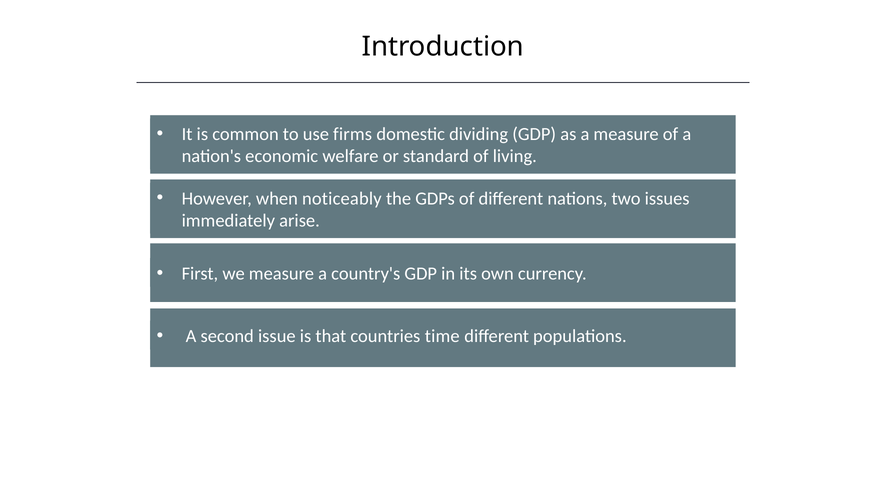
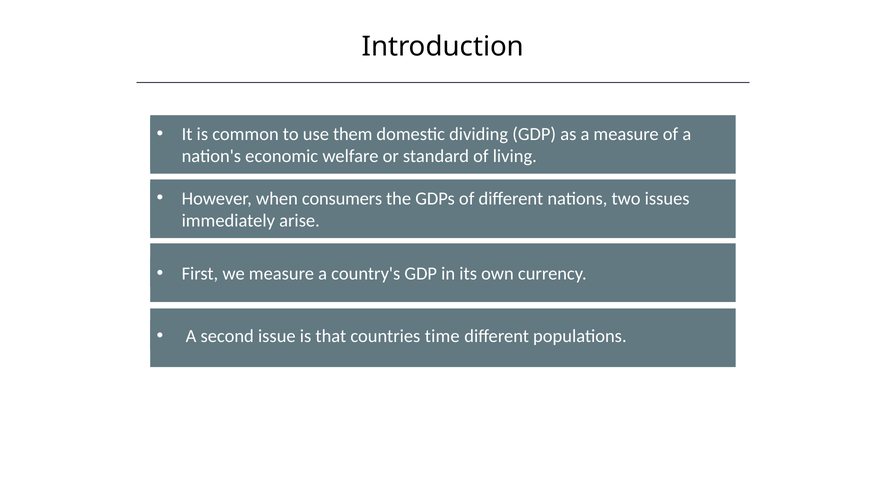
firms: firms -> them
noticeably: noticeably -> consumers
